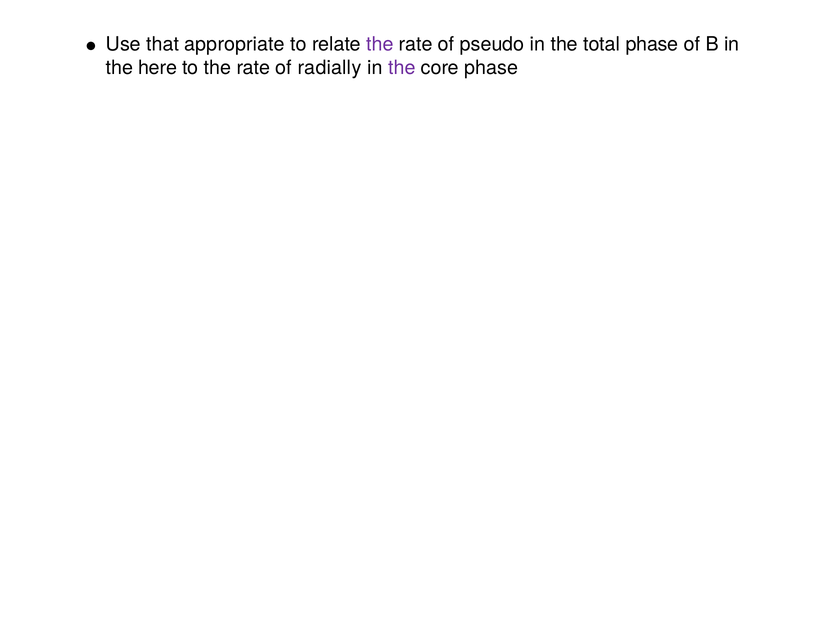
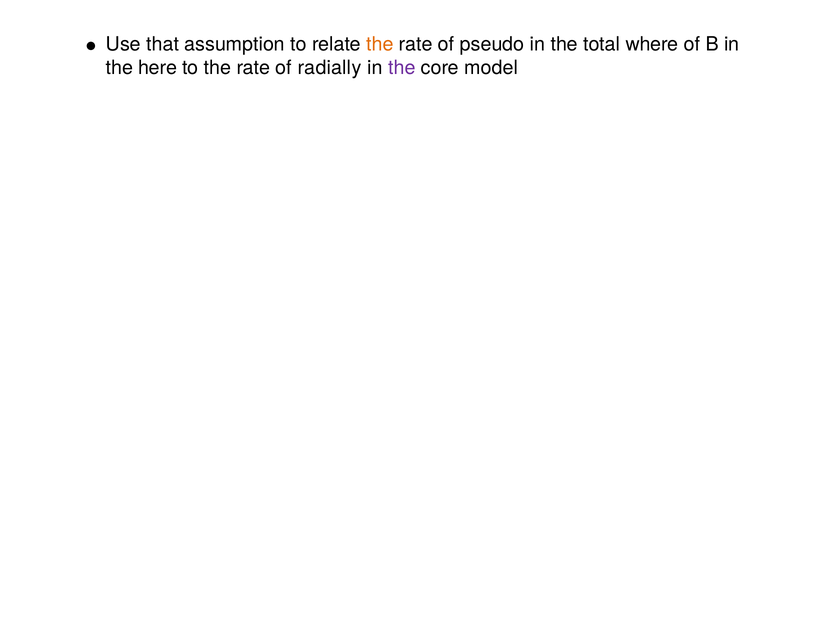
appropriate: appropriate -> assumption
the at (380, 44) colour: purple -> orange
total phase: phase -> where
core phase: phase -> model
